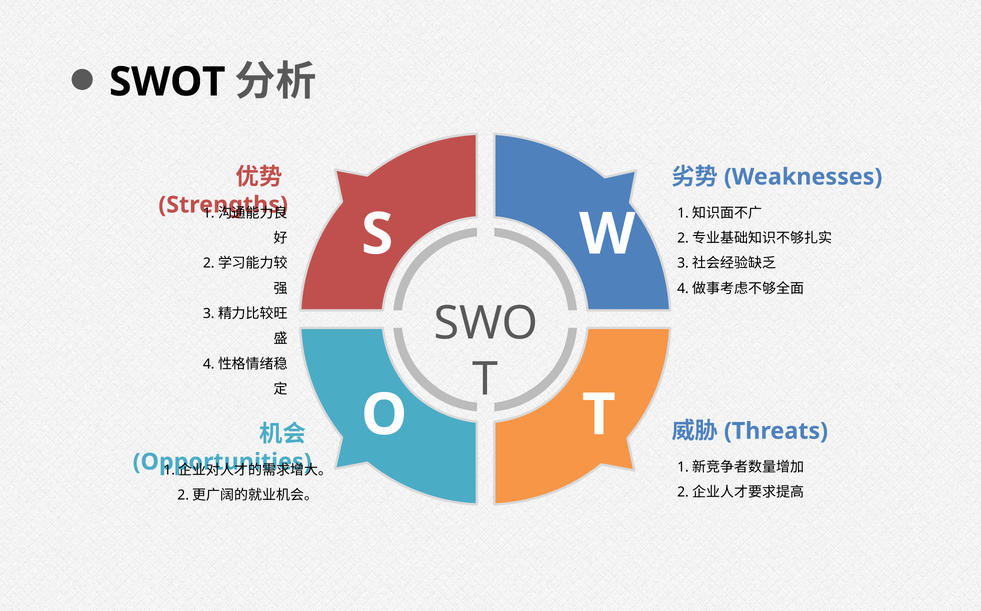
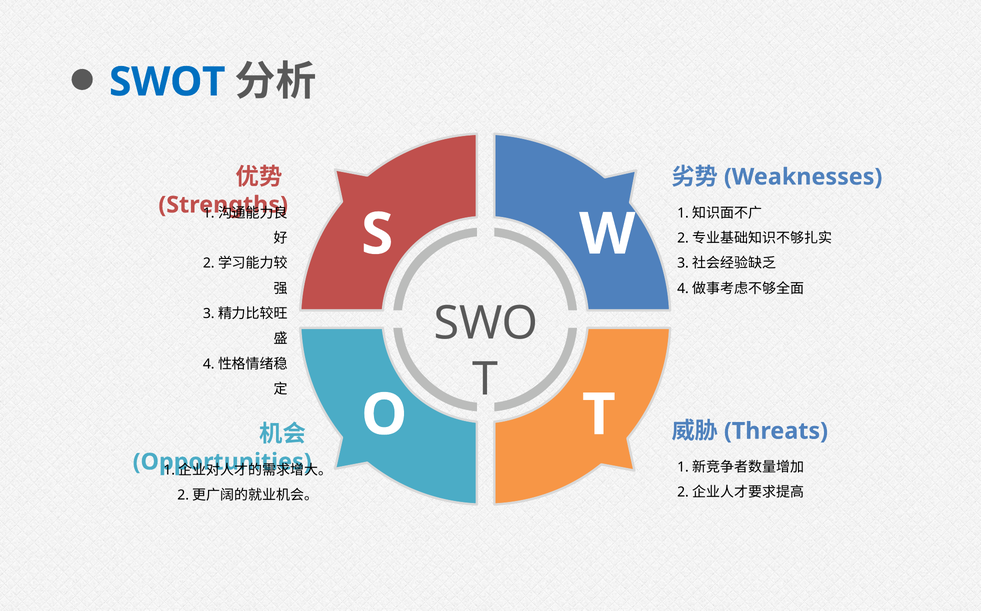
SWOT colour: black -> blue
